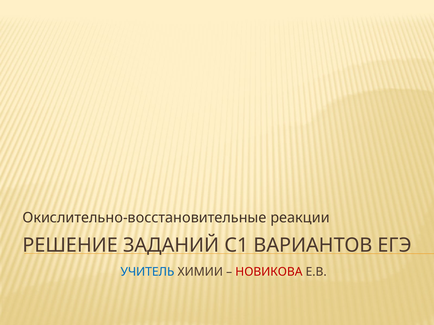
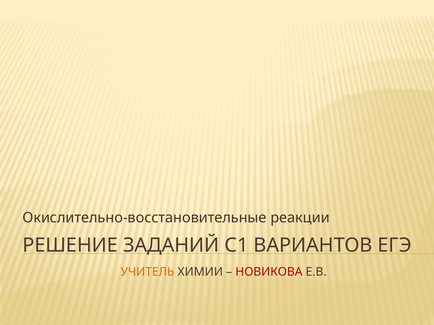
УЧИТЕЛЬ colour: blue -> orange
